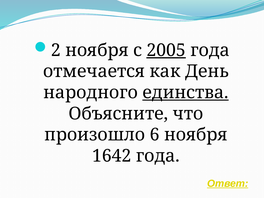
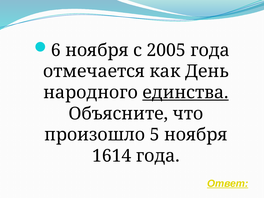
2: 2 -> 6
2005 underline: present -> none
6: 6 -> 5
1642: 1642 -> 1614
